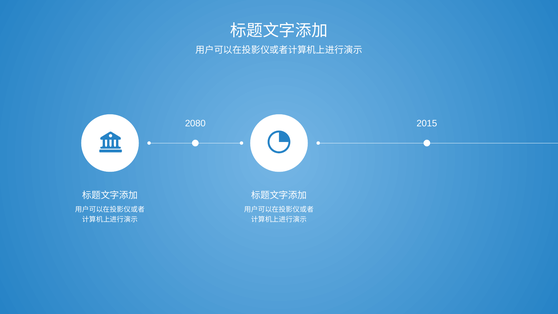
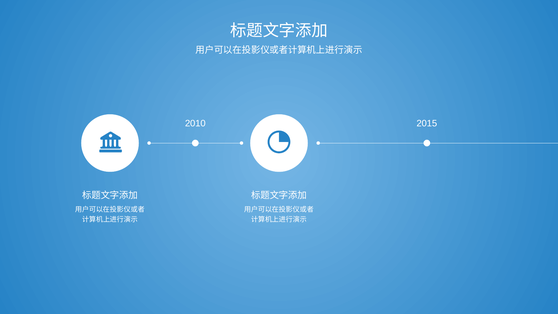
2080: 2080 -> 2010
